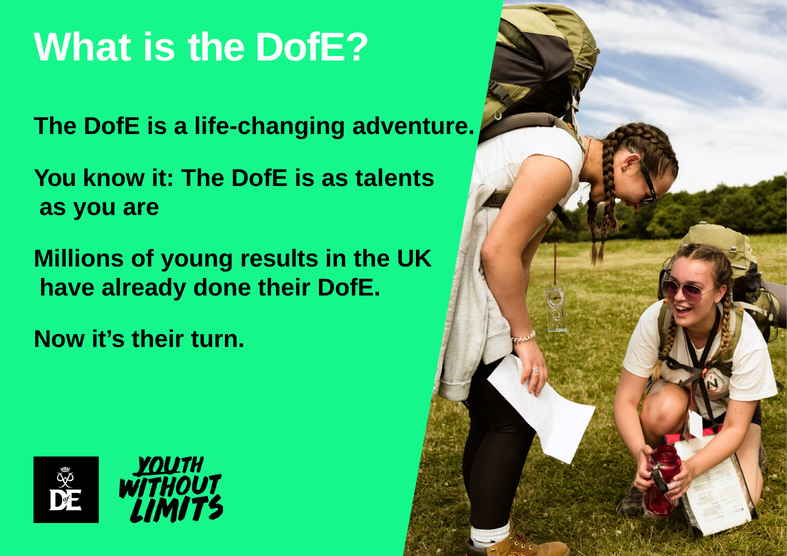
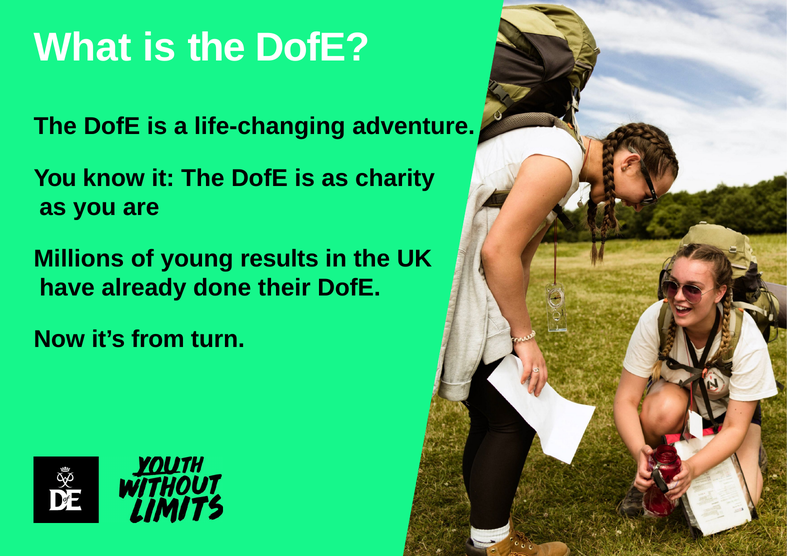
talents: talents -> charity
it’s their: their -> from
